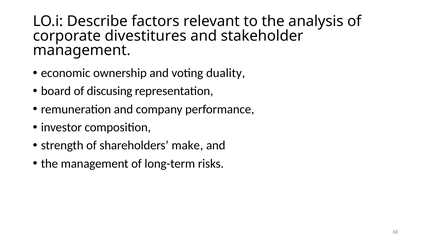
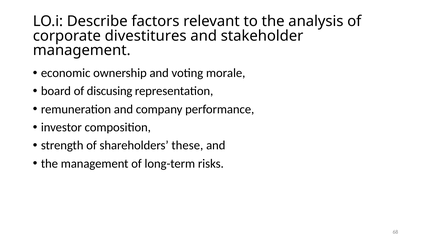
duality: duality -> morale
make: make -> these
